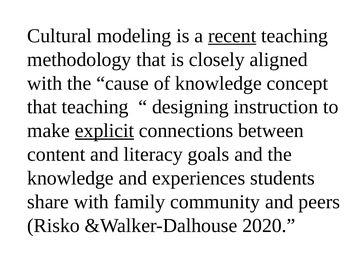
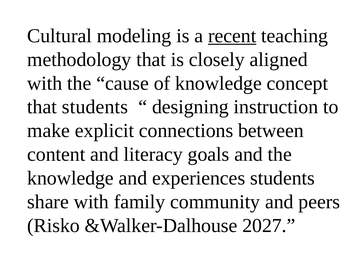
that teaching: teaching -> students
explicit underline: present -> none
2020: 2020 -> 2027
